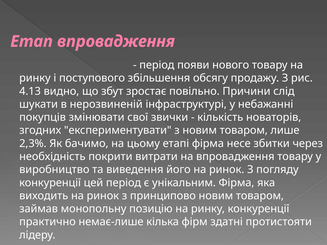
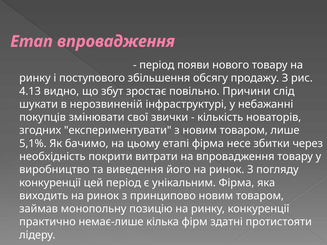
2,3%: 2,3% -> 5,1%
